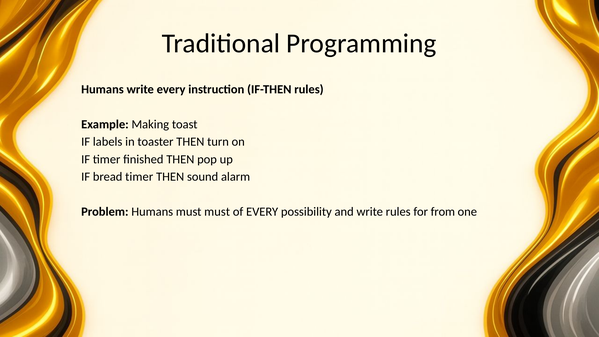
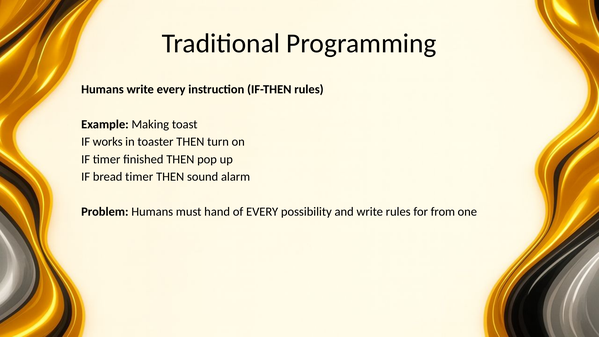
labels: labels -> works
must must: must -> hand
